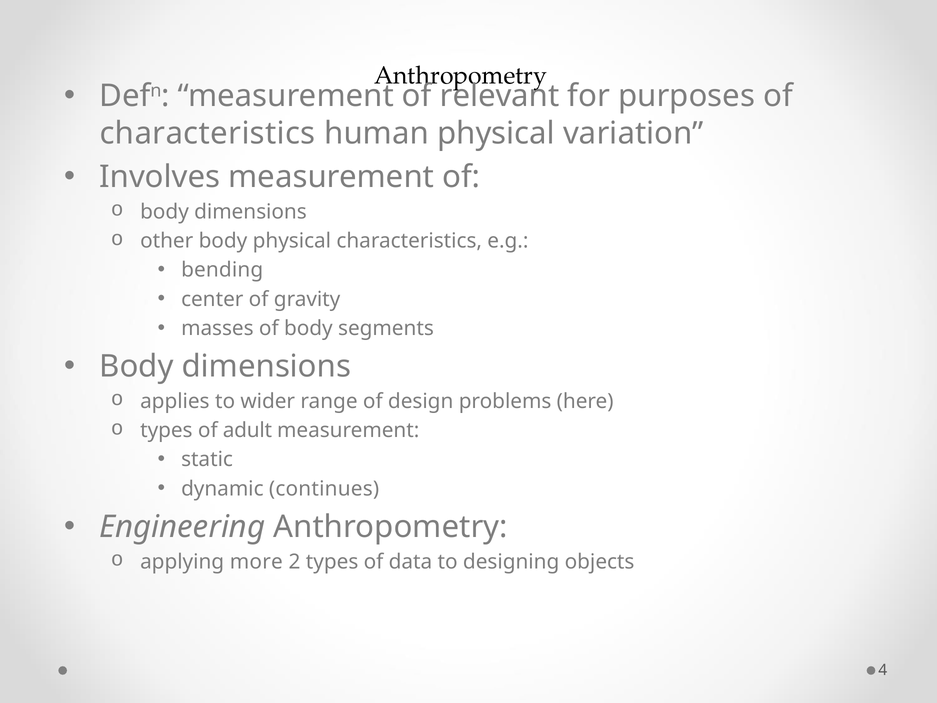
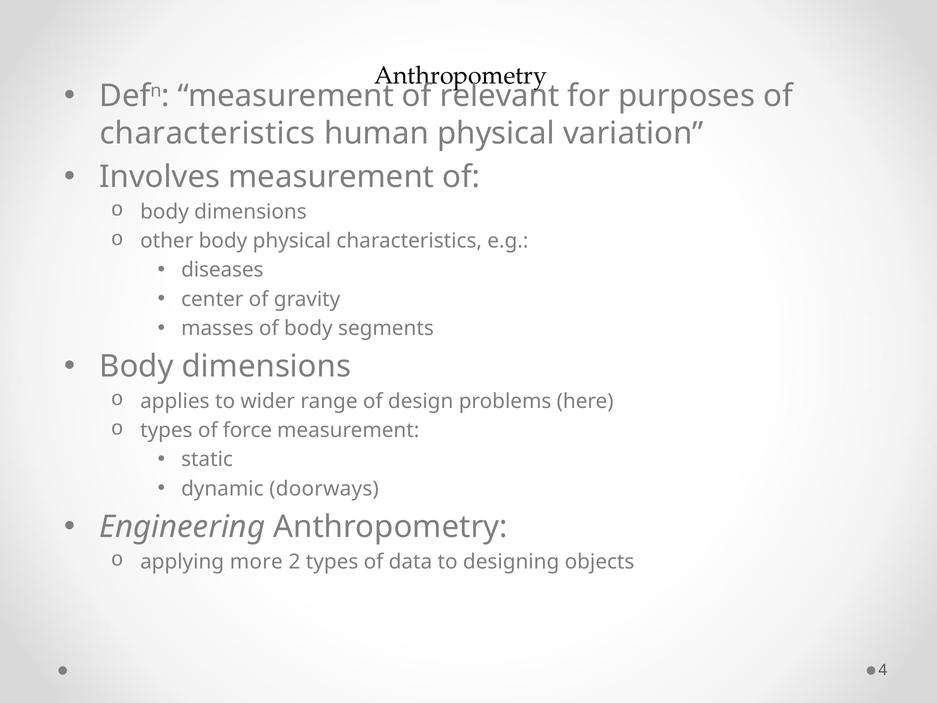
bending: bending -> diseases
adult: adult -> force
continues: continues -> doorways
